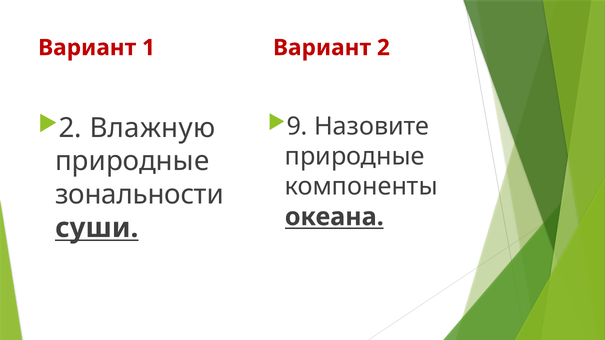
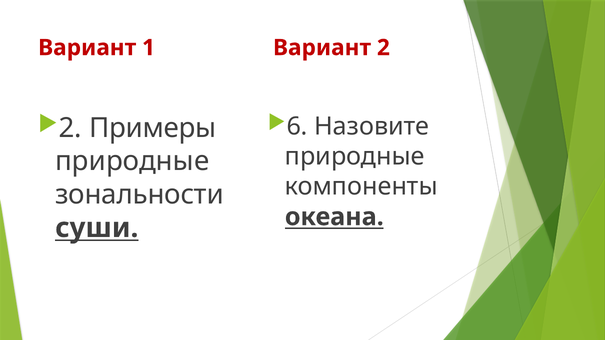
9: 9 -> 6
Влажную: Влажную -> Примеры
